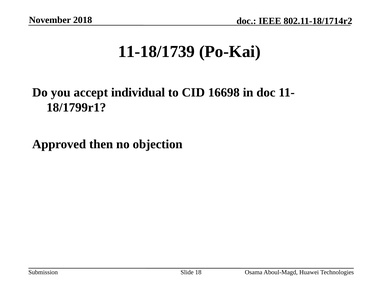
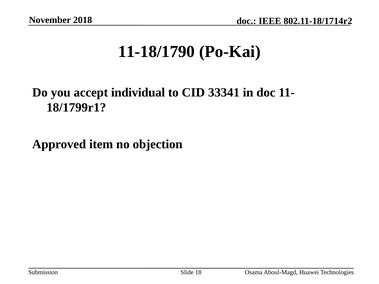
11-18/1739: 11-18/1739 -> 11-18/1790
16698: 16698 -> 33341
then: then -> item
